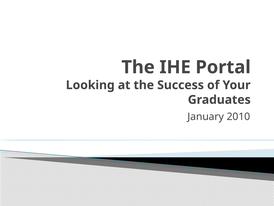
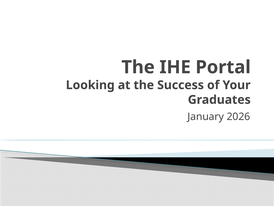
2010: 2010 -> 2026
